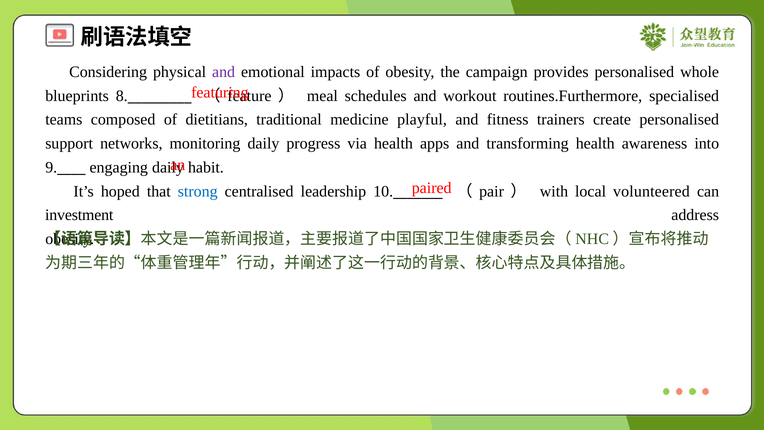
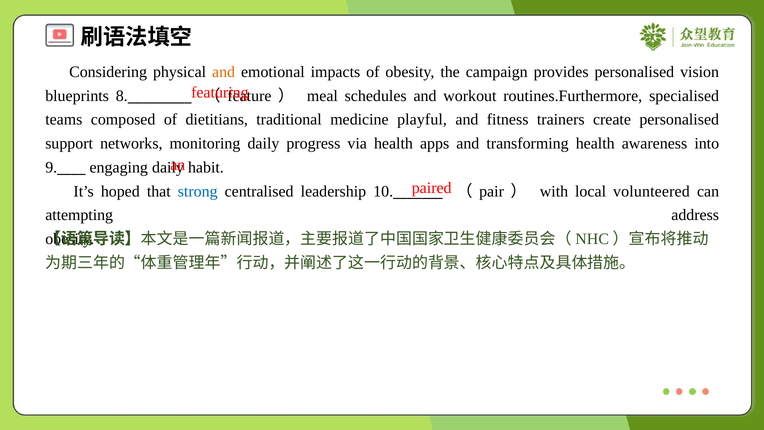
and at (224, 72) colour: purple -> orange
whole: whole -> vision
investment: investment -> attempting
